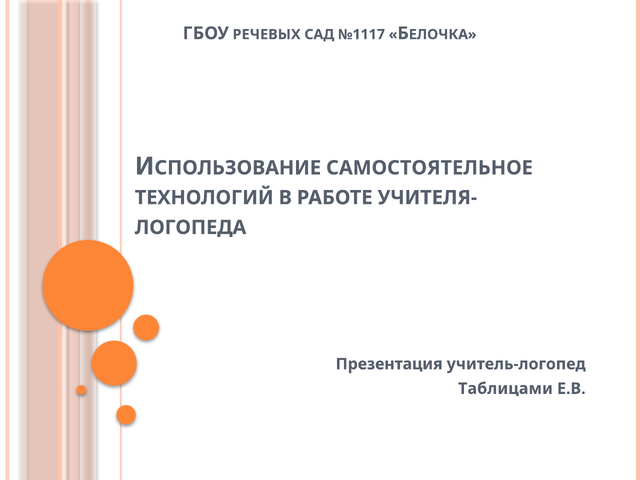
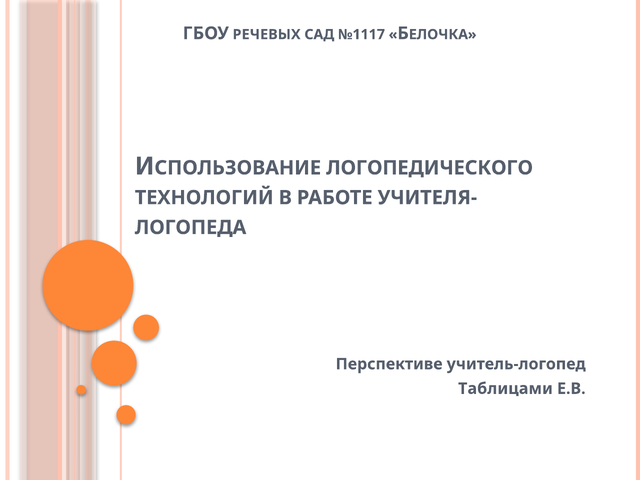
САМОСТОЯТЕЛЬНОЕ: САМОСТОЯТЕЛЬНОЕ -> ЛОГОПЕДИЧЕСКОГО
Презентация: Презентация -> Перспективе
